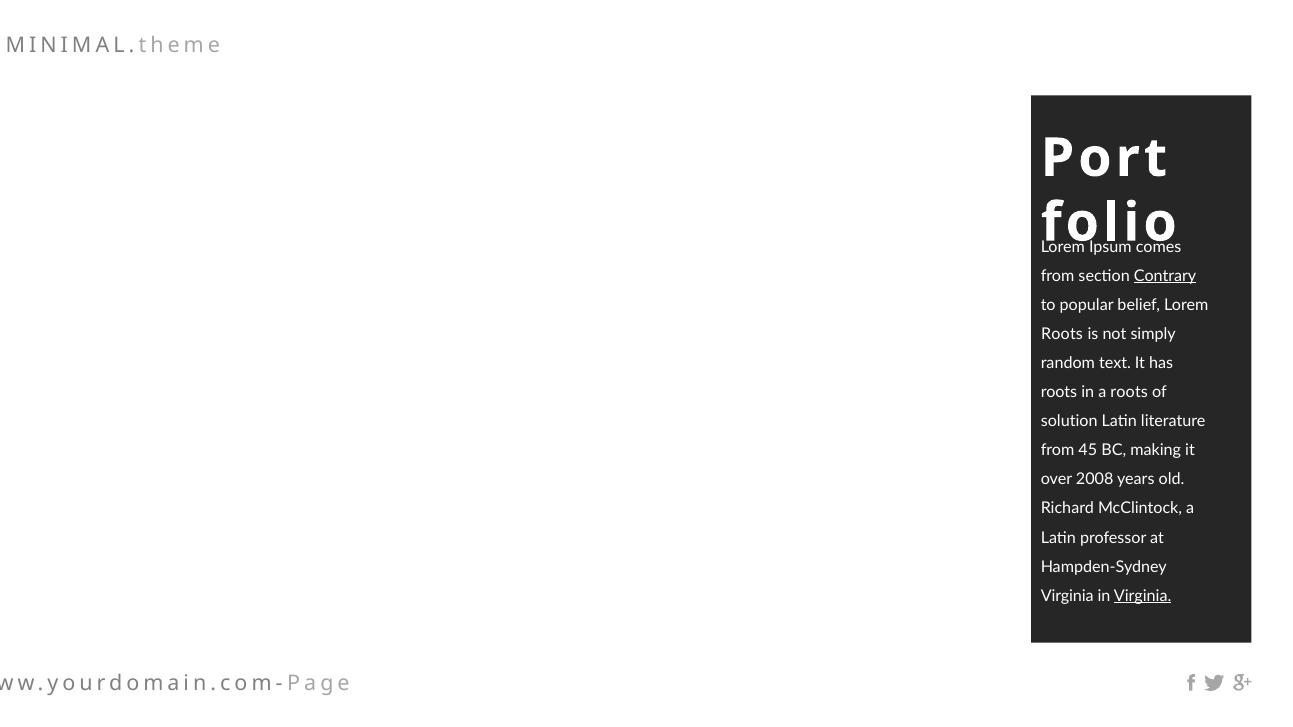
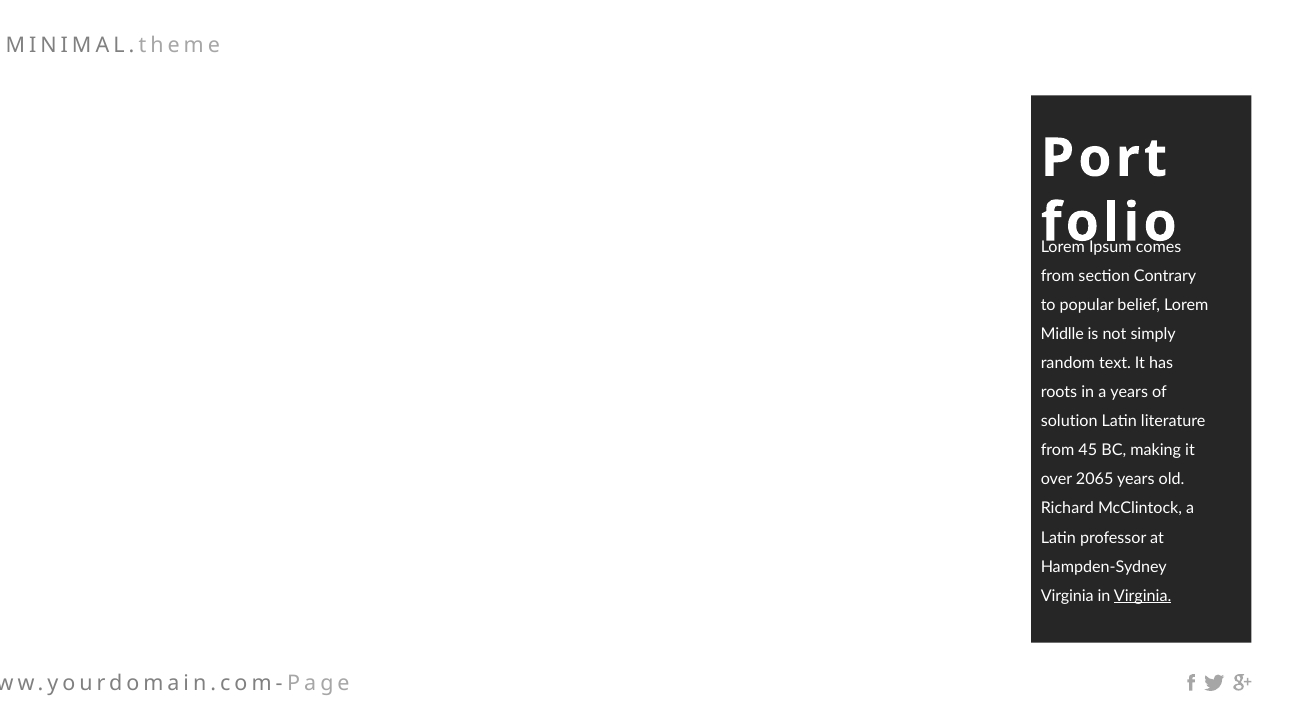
Contrary underline: present -> none
Roots at (1062, 334): Roots -> Midlle
a roots: roots -> years
2008: 2008 -> 2065
